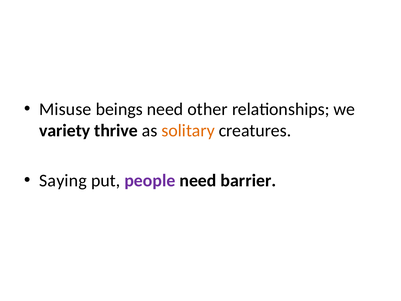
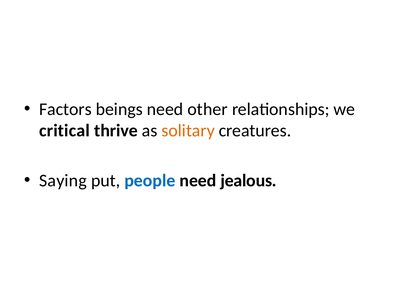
Misuse: Misuse -> Factors
variety: variety -> critical
people colour: purple -> blue
barrier: barrier -> jealous
